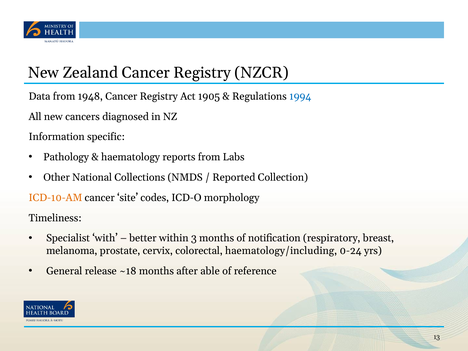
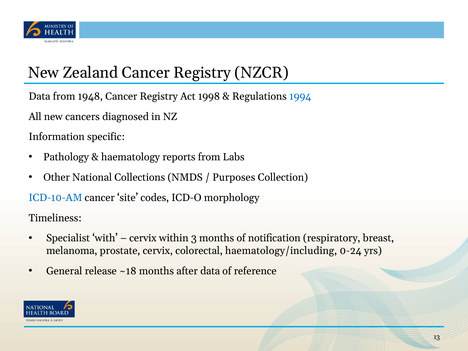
1905: 1905 -> 1998
Reported: Reported -> Purposes
ICD-10-AM colour: orange -> blue
better at (143, 238): better -> cervix
after able: able -> data
